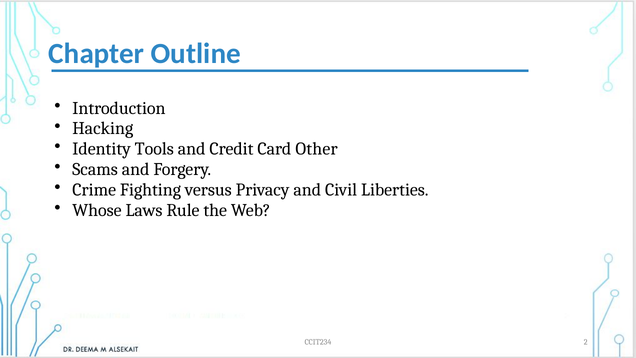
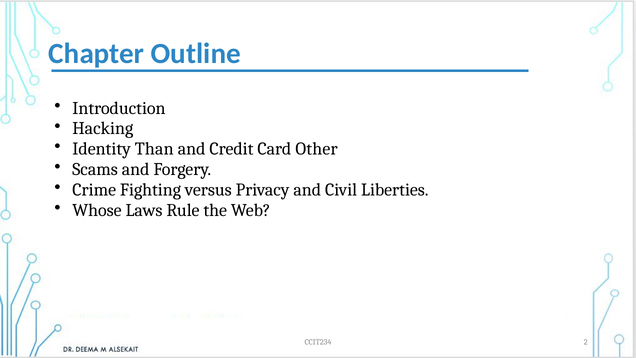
Tools: Tools -> Than
